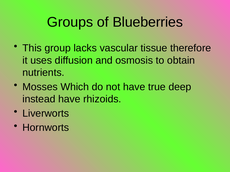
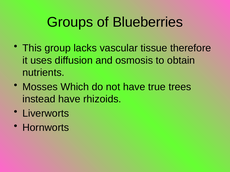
deep: deep -> trees
